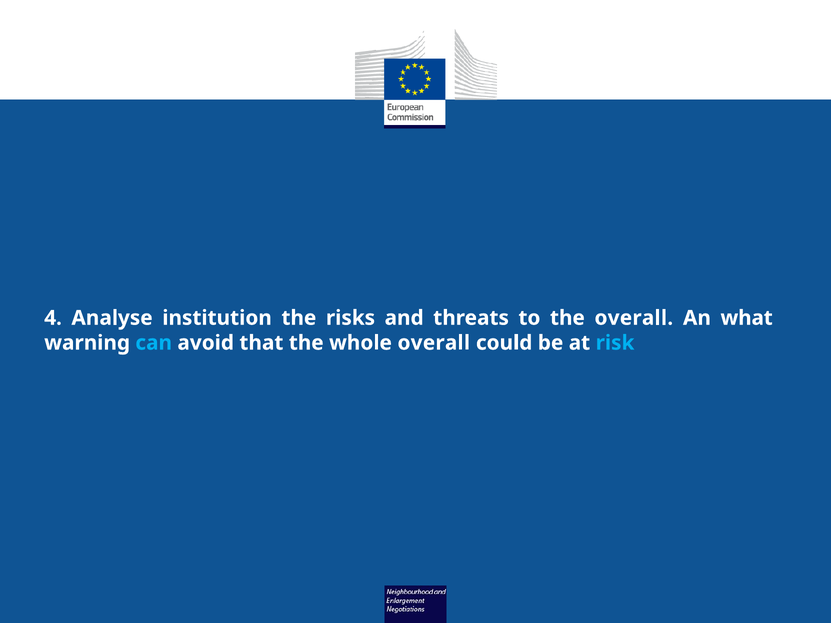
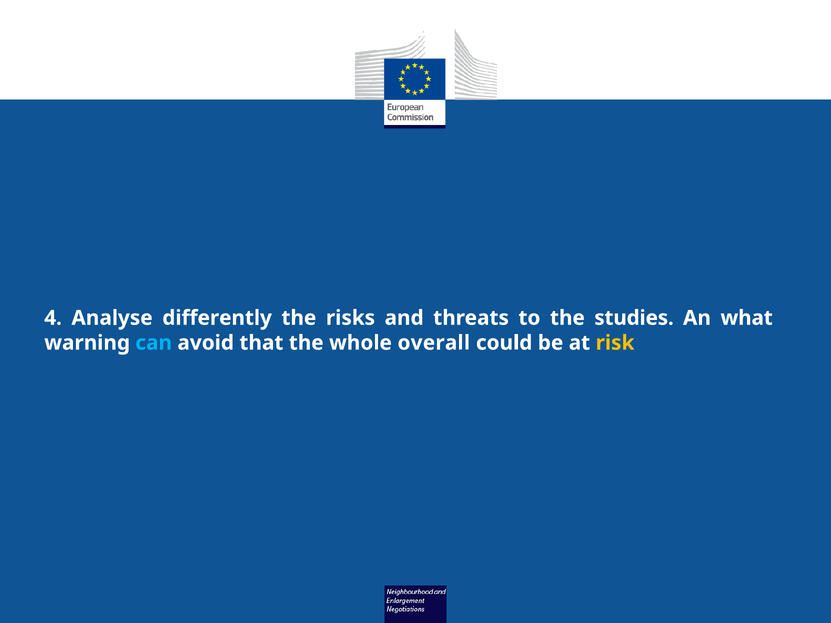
institution: institution -> differently
the overall: overall -> studies
risk colour: light blue -> yellow
